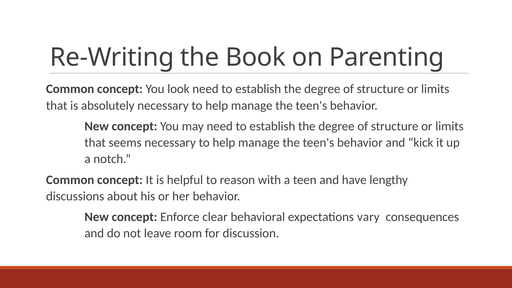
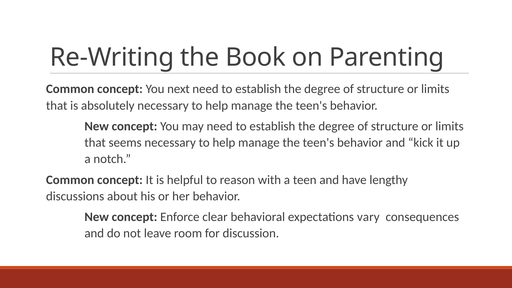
look: look -> next
